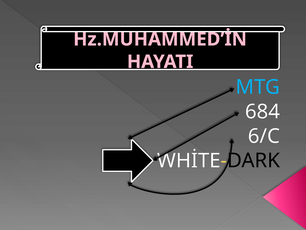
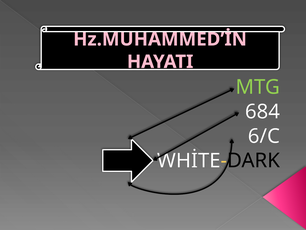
MTG colour: light blue -> light green
